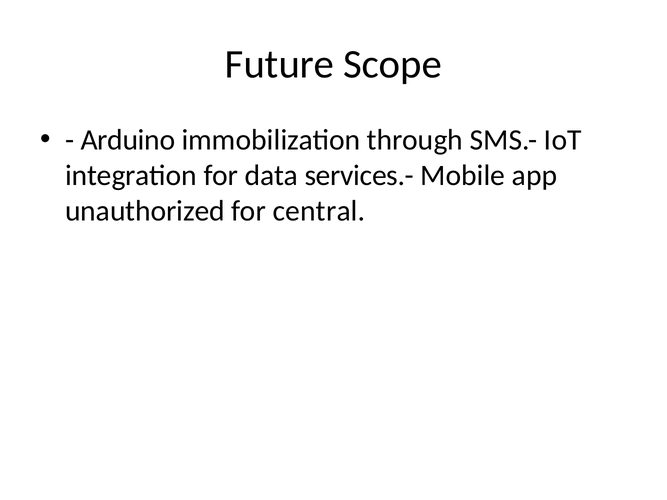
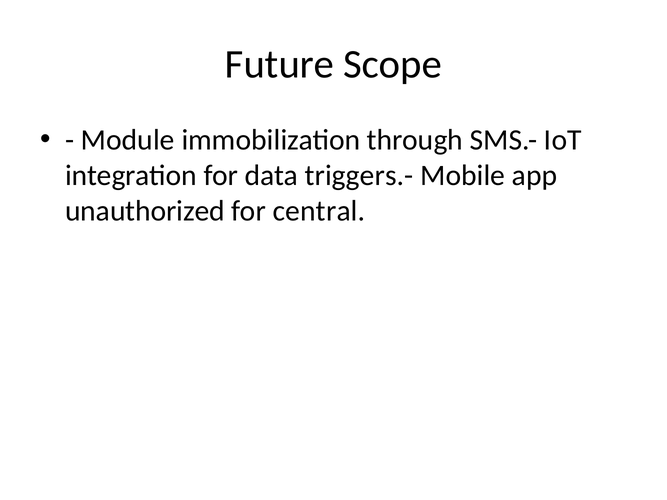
Arduino: Arduino -> Module
services.-: services.- -> triggers.-
